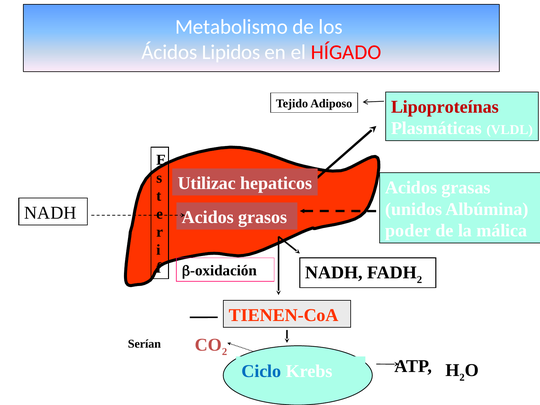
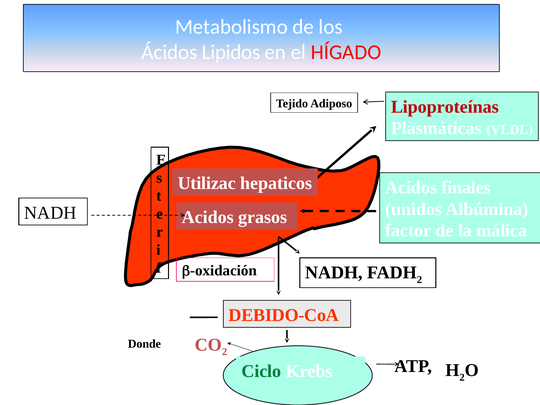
grasas: grasas -> finales
poder: poder -> factor
TIENEN-CoA: TIENEN-CoA -> DEBIDO-CoA
Serían: Serían -> Donde
Ciclo colour: blue -> green
